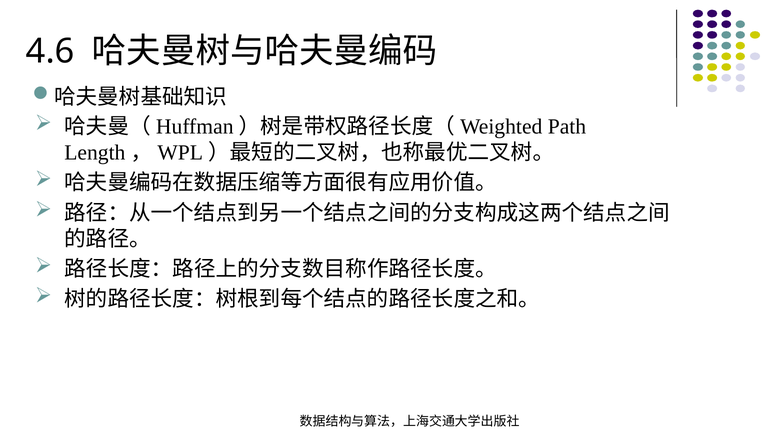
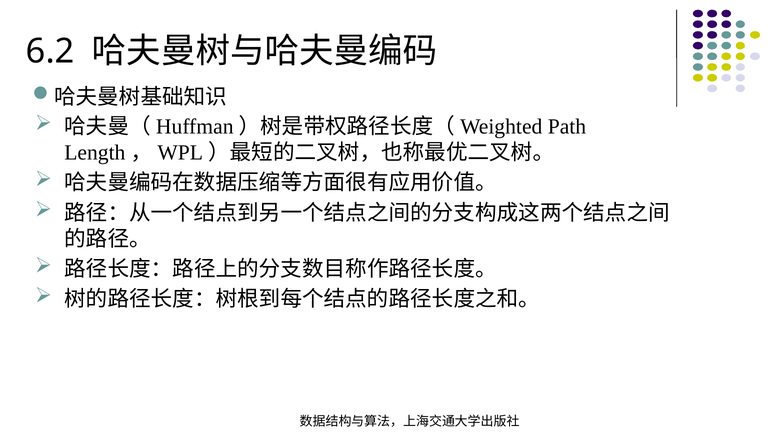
4.6: 4.6 -> 6.2
